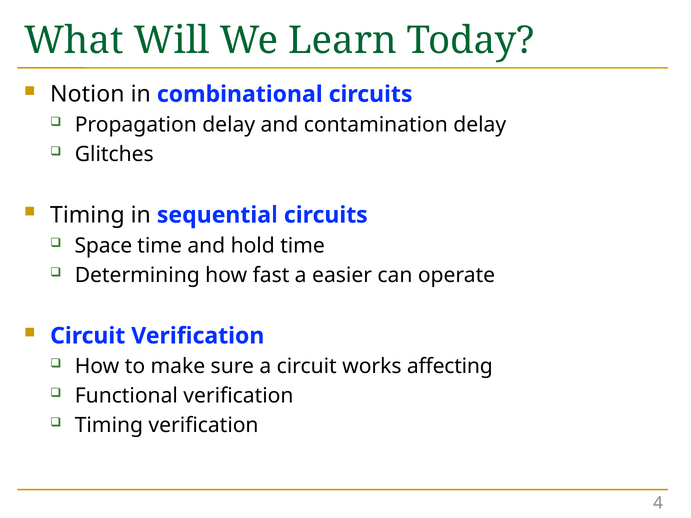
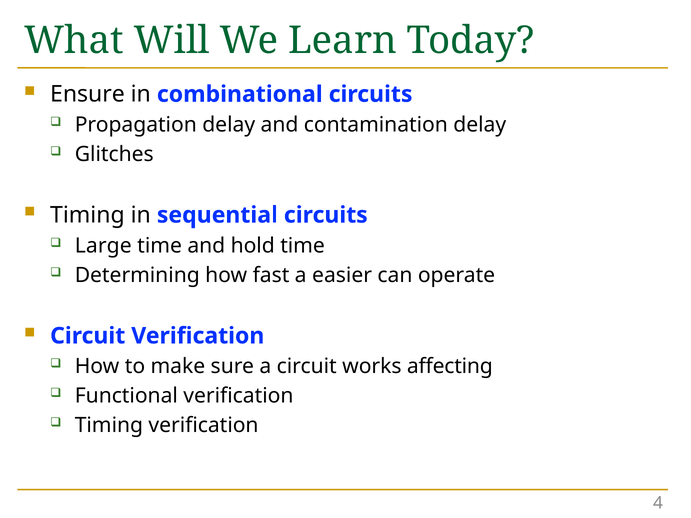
Notion: Notion -> Ensure
Space: Space -> Large
